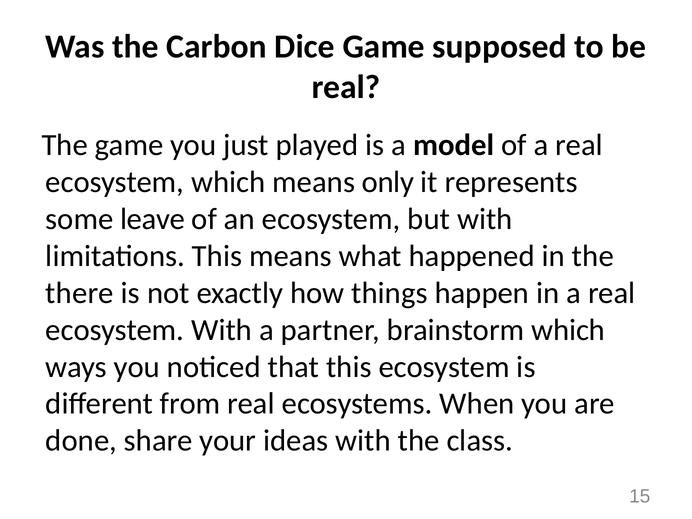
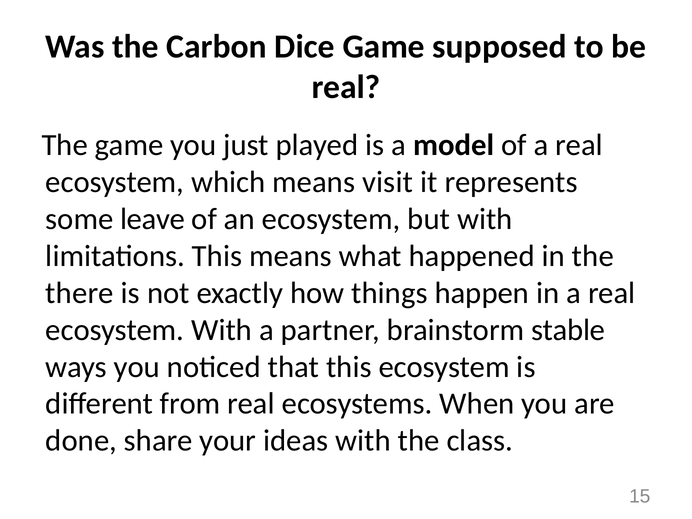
only: only -> visit
brainstorm which: which -> stable
